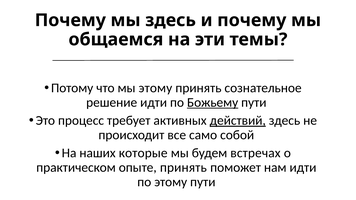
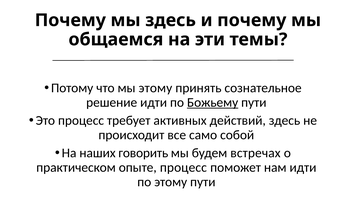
действий underline: present -> none
которые: которые -> говорить
опыте принять: принять -> процесс
